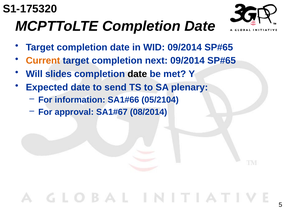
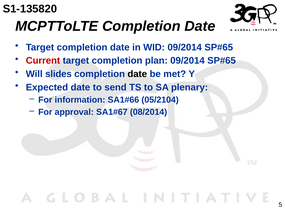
S1-175320: S1-175320 -> S1-135820
Current colour: orange -> red
next: next -> plan
